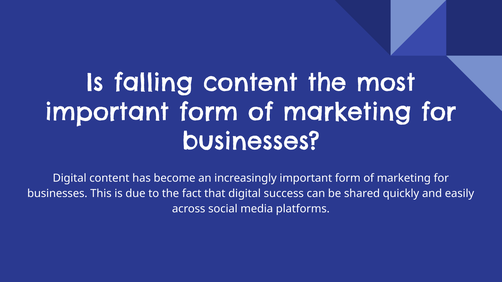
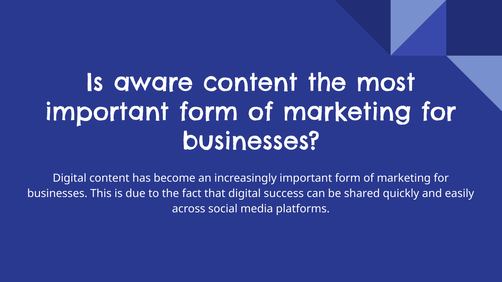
falling: falling -> aware
